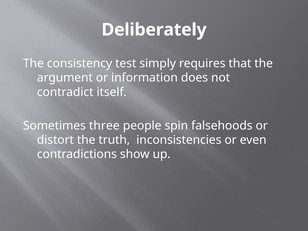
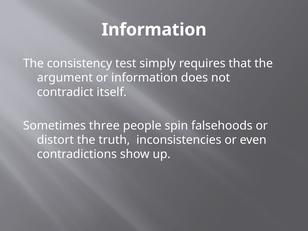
Deliberately at (154, 30): Deliberately -> Information
